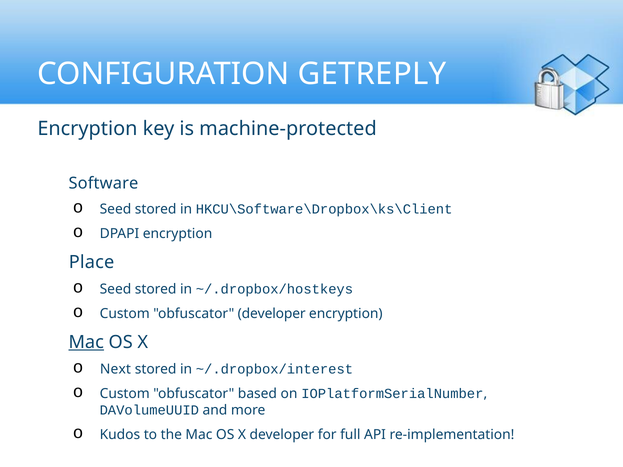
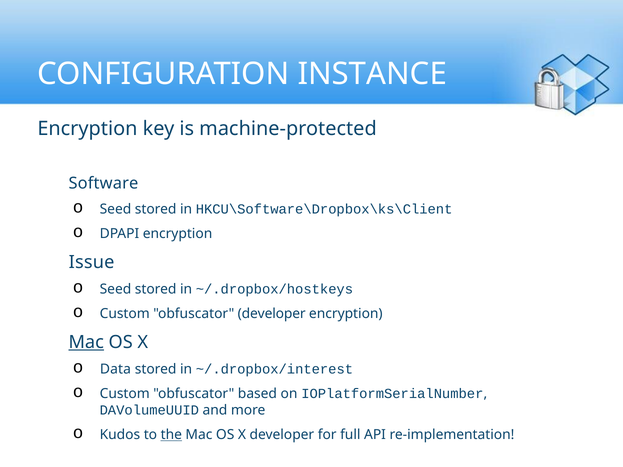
GETREPLY: GETREPLY -> INSTANCE
Place: Place -> Issue
Next: Next -> Data
the underline: none -> present
